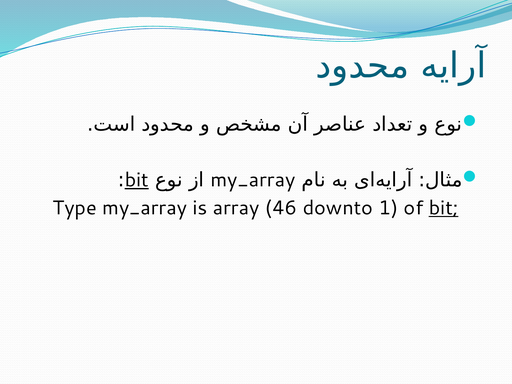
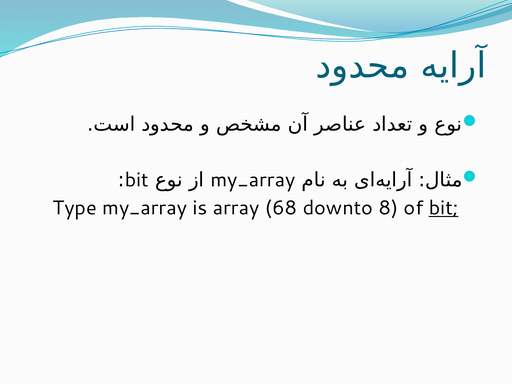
bit at (137, 180) underline: present -> none
46: 46 -> 68
1: 1 -> 8
